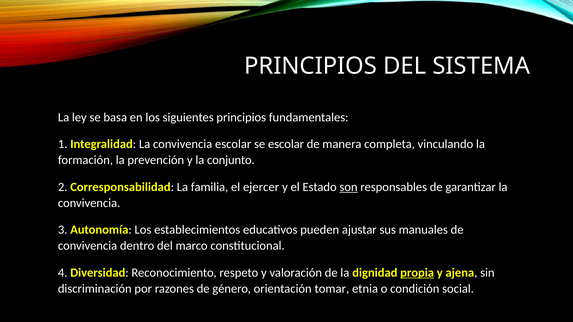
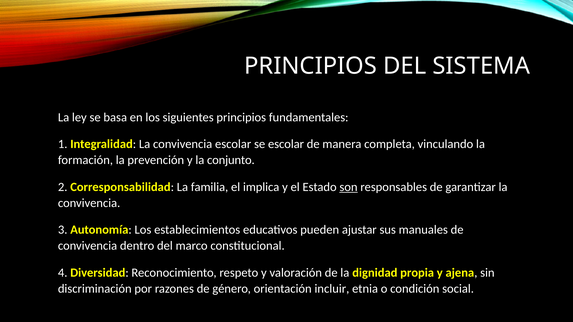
ejercer: ejercer -> implica
propia underline: present -> none
tomar: tomar -> incluir
